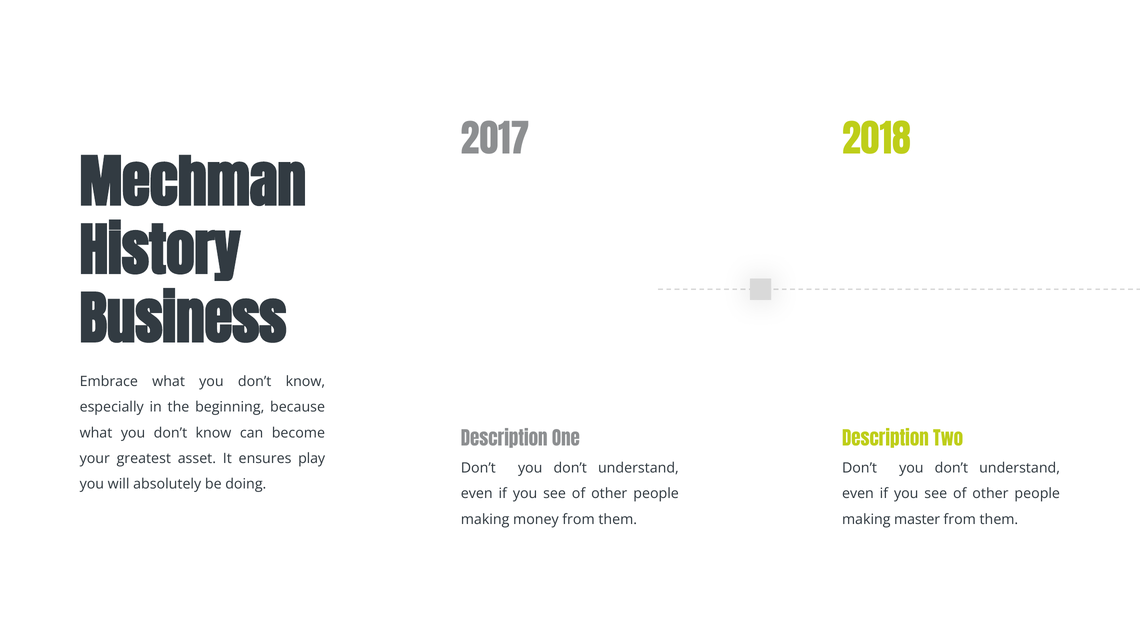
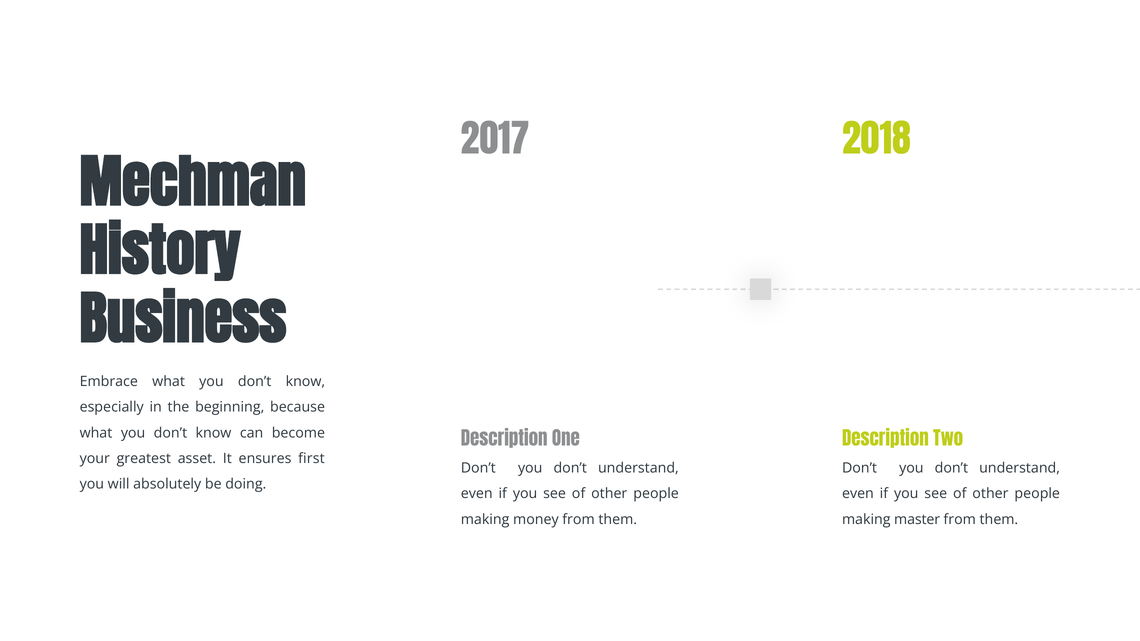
play: play -> first
